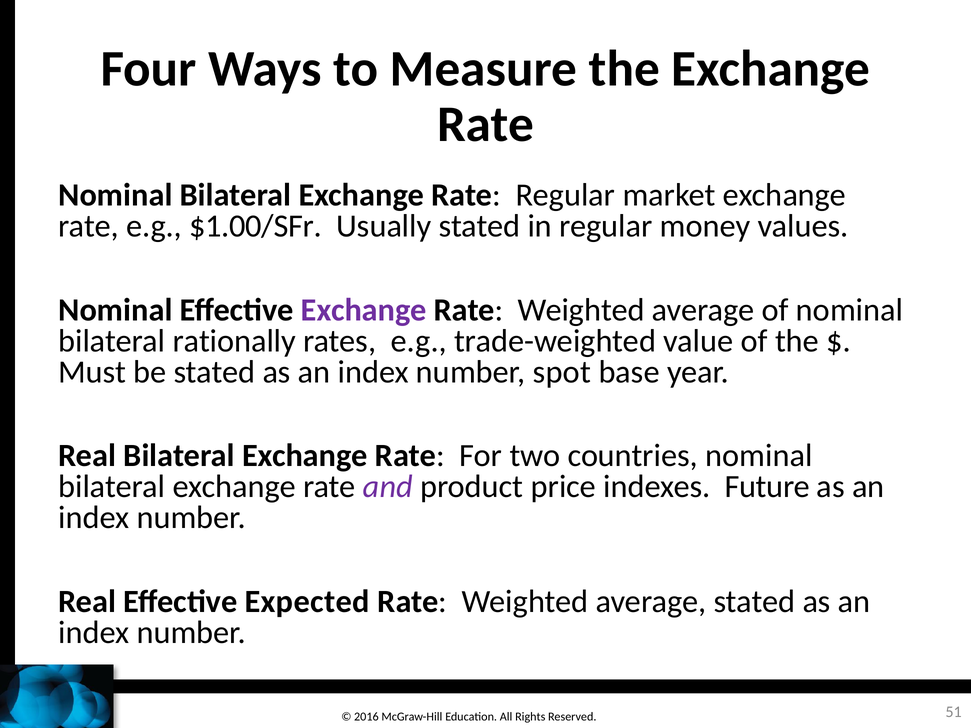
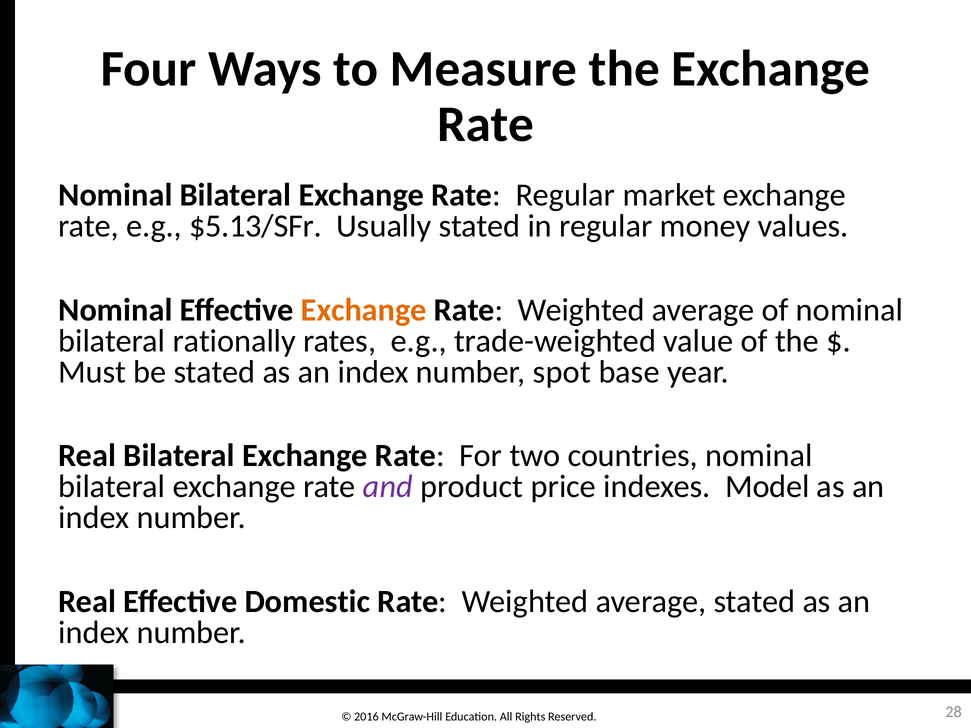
$1.00/SFr: $1.00/SFr -> $5.13/SFr
Exchange at (364, 310) colour: purple -> orange
Future: Future -> Model
Expected: Expected -> Domestic
51: 51 -> 28
